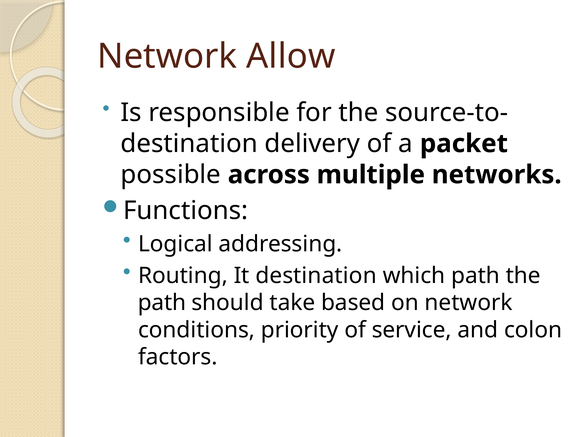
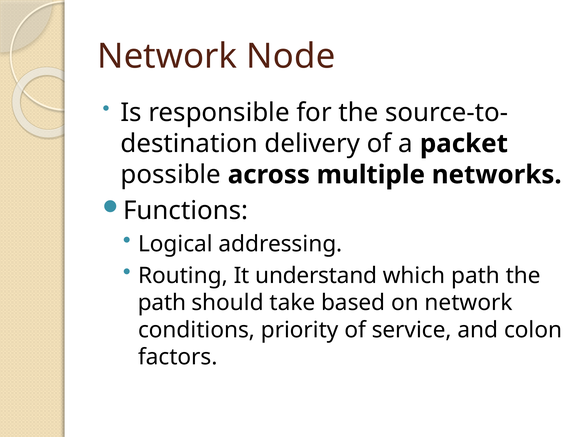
Allow: Allow -> Node
It destination: destination -> understand
